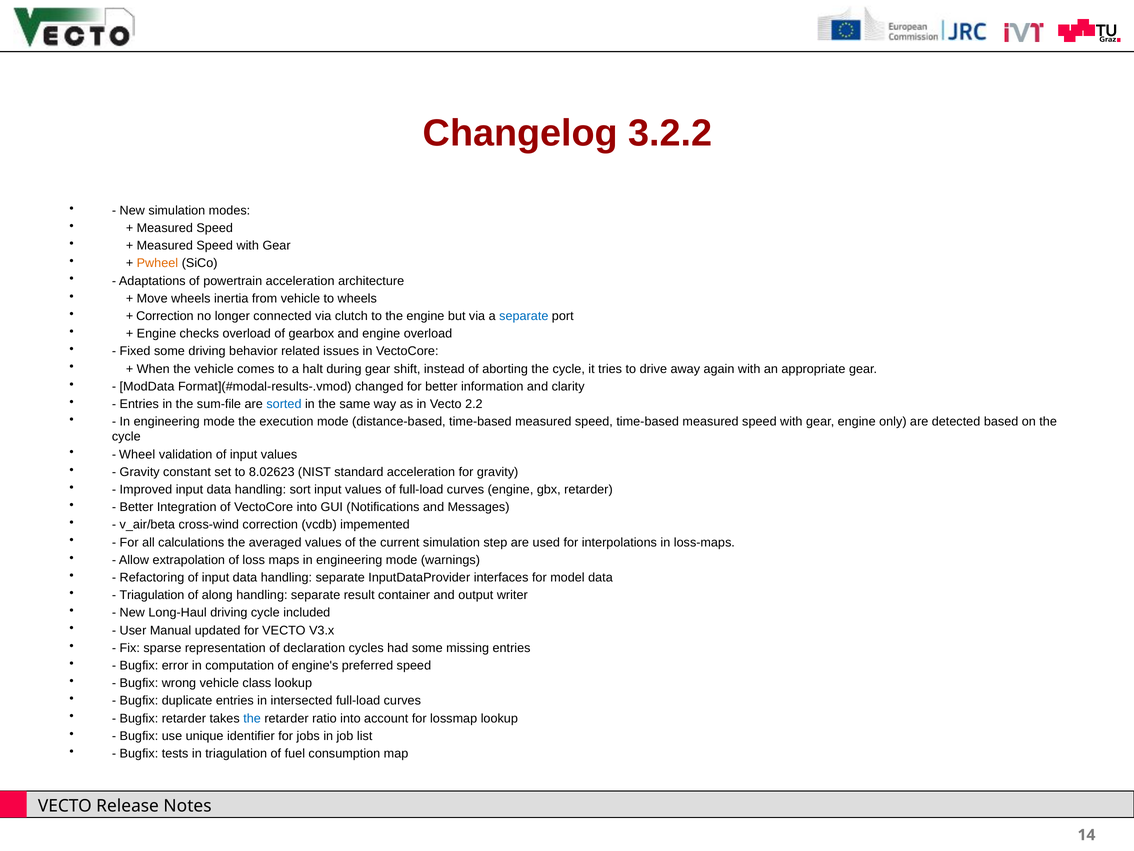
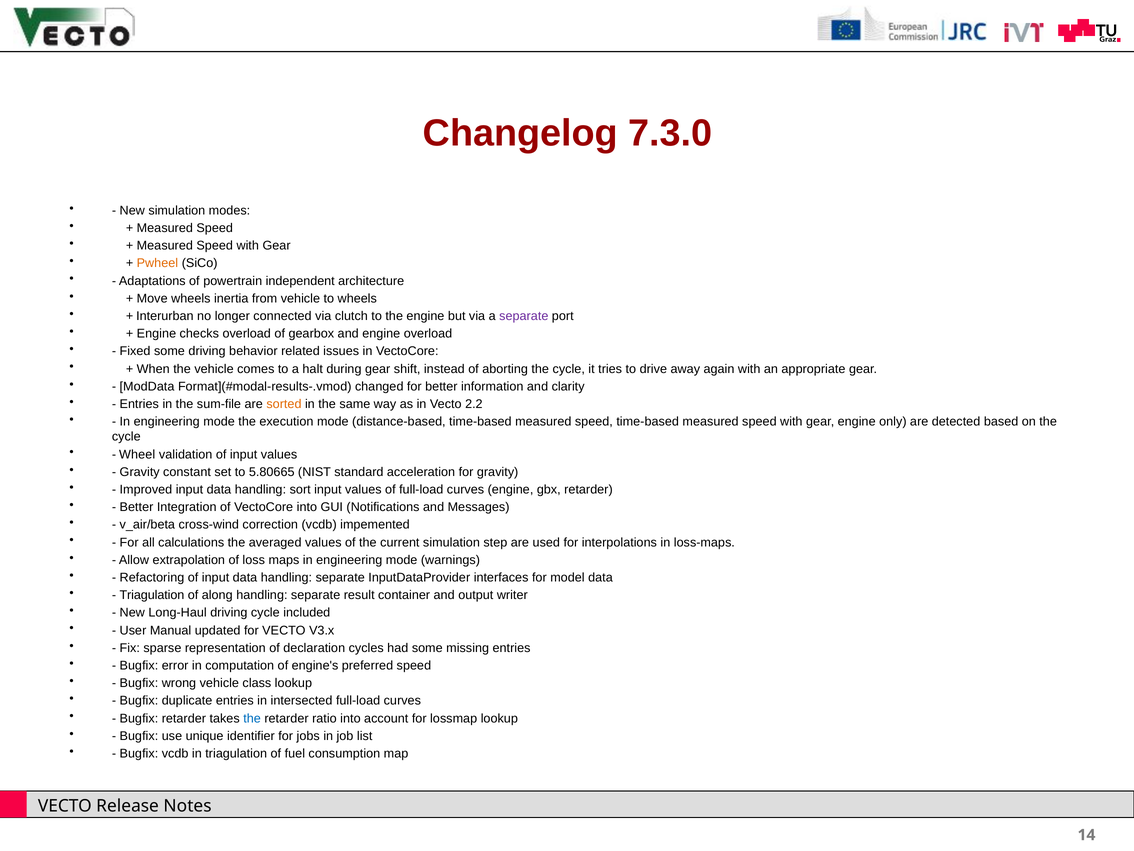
3.2.2: 3.2.2 -> 7.3.0
powertrain acceleration: acceleration -> independent
Correction at (165, 316): Correction -> Interurban
separate at (524, 316) colour: blue -> purple
sorted colour: blue -> orange
8.02623: 8.02623 -> 5.80665
Bugfix tests: tests -> vcdb
